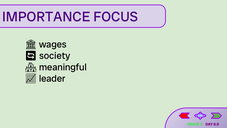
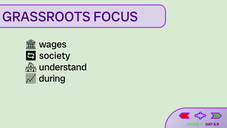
IMPORTANCE: IMPORTANCE -> GRASSROOTS
meaningful: meaningful -> understand
leader: leader -> during
